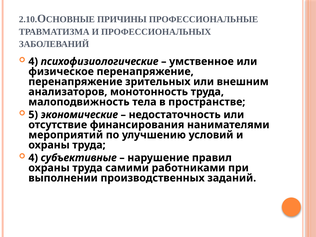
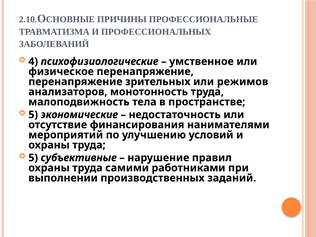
внешним: внешним -> режимов
4 at (33, 158): 4 -> 5
